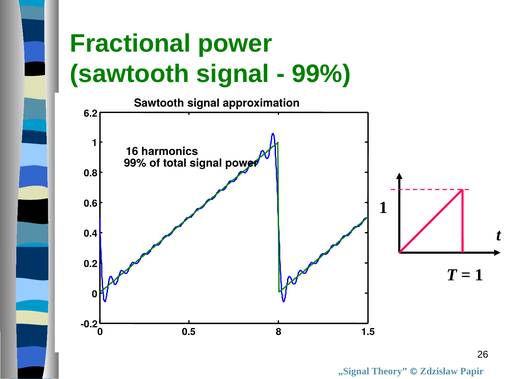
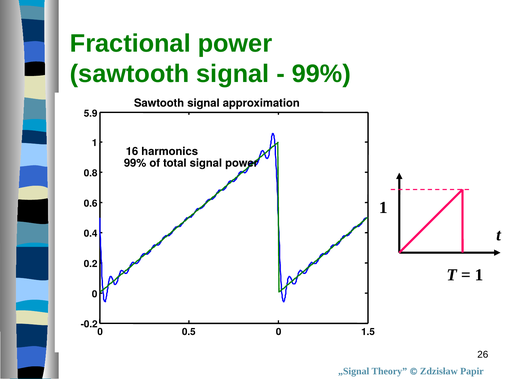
6.2: 6.2 -> 5.9
0.5 8: 8 -> 0
